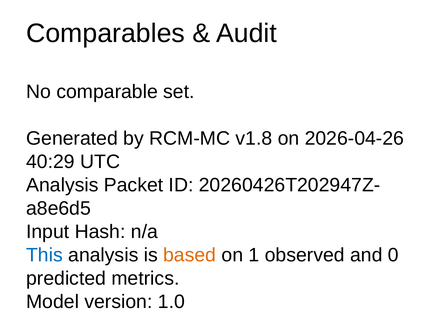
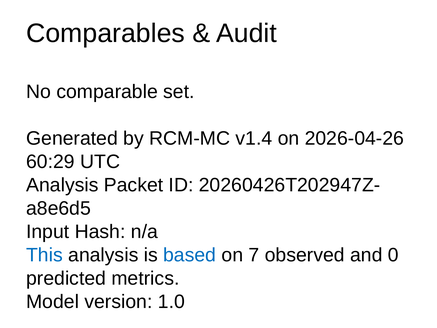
v1.8: v1.8 -> v1.4
40:29: 40:29 -> 60:29
based colour: orange -> blue
1: 1 -> 7
